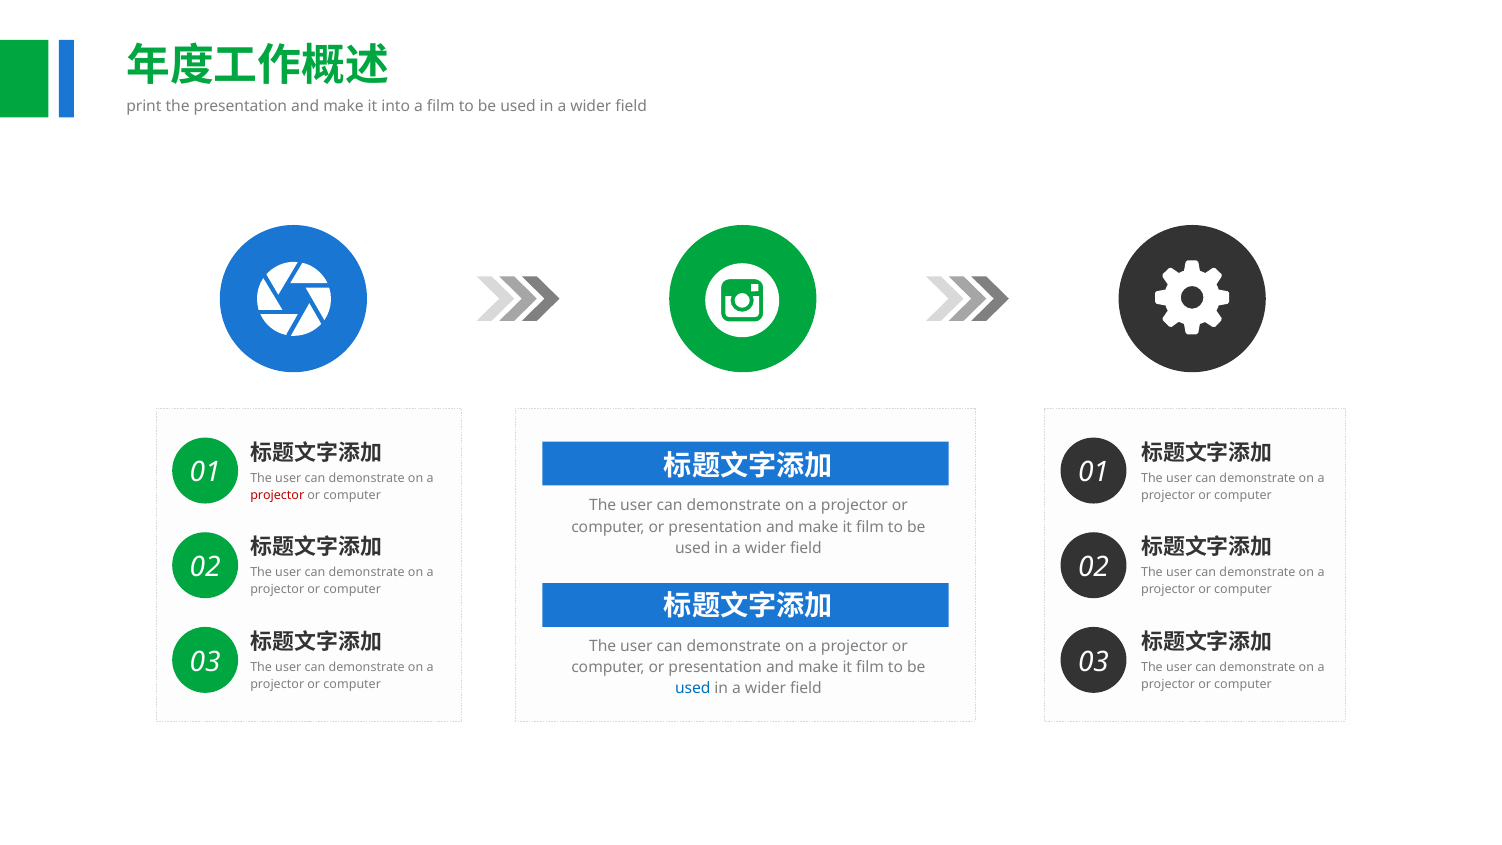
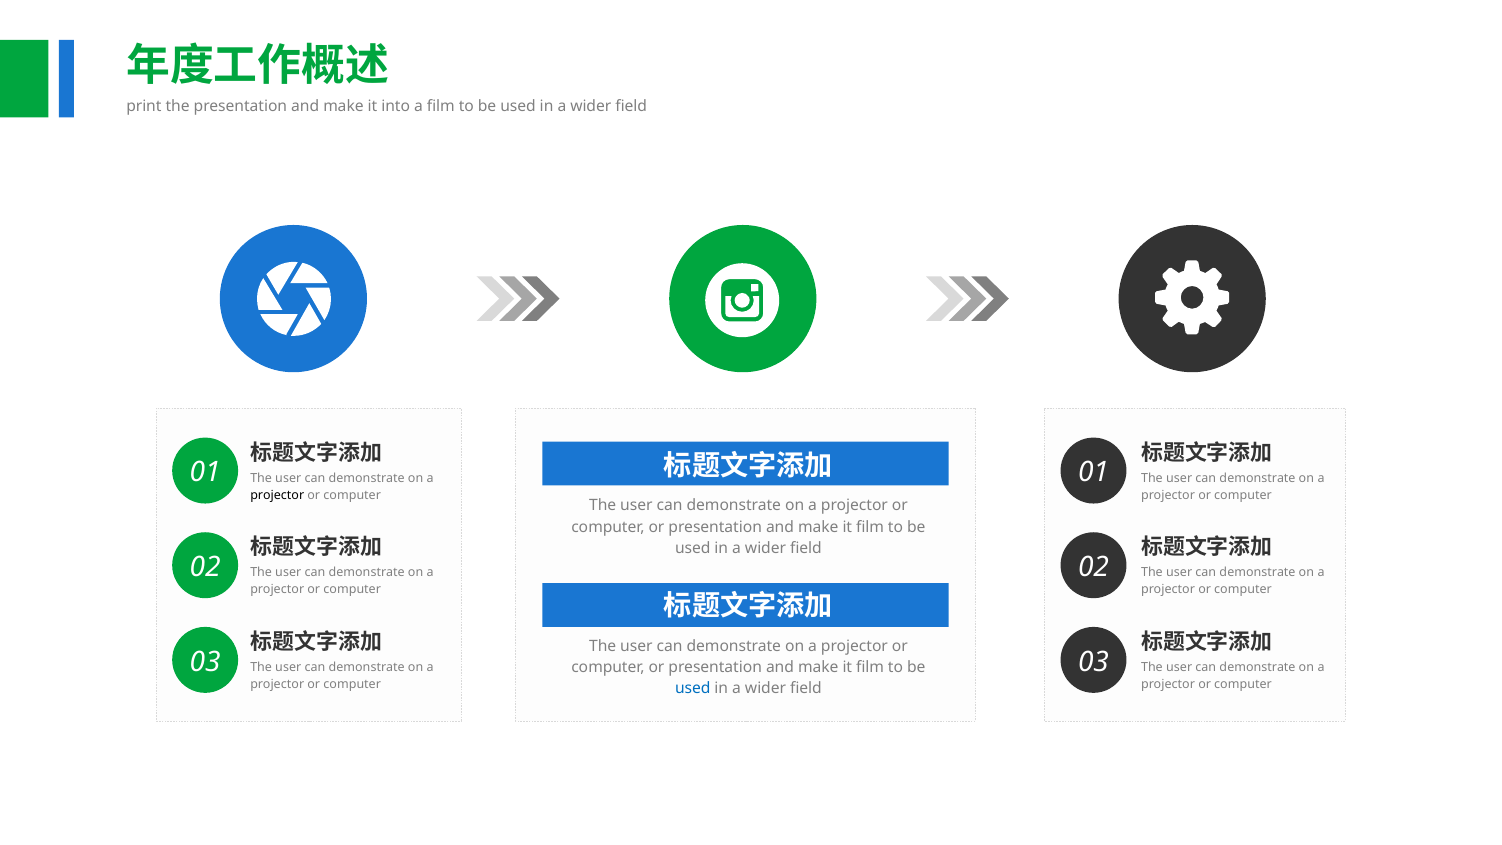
projector at (277, 495) colour: red -> black
